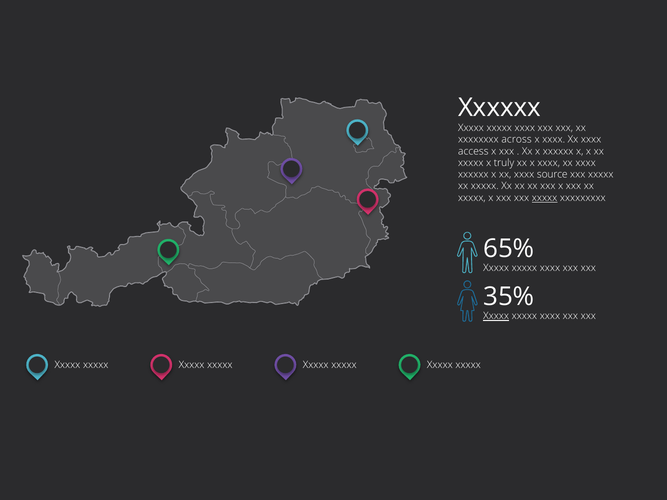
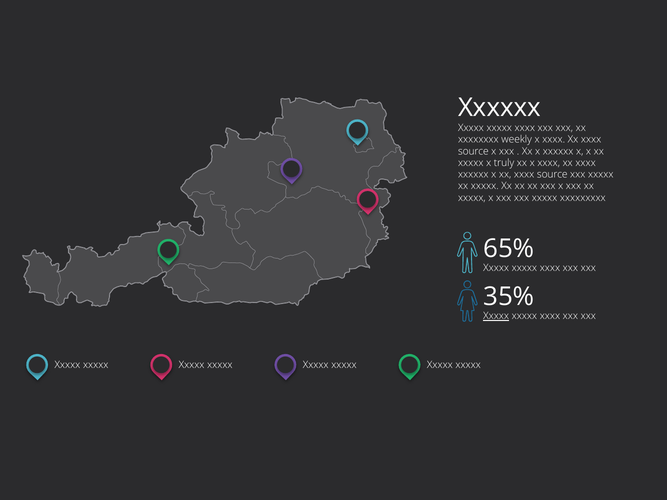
across: across -> weekly
access at (473, 151): access -> source
xxxxx at (545, 198) underline: present -> none
